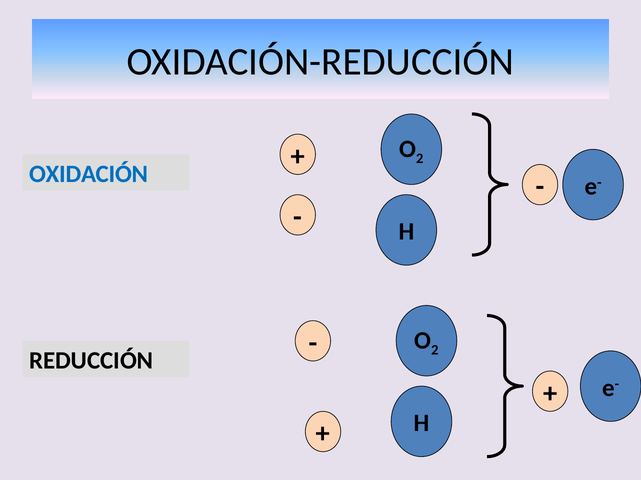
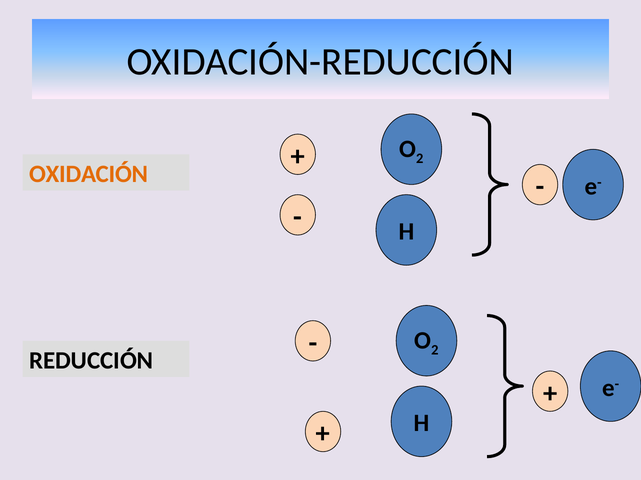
OXIDACIÓN colour: blue -> orange
